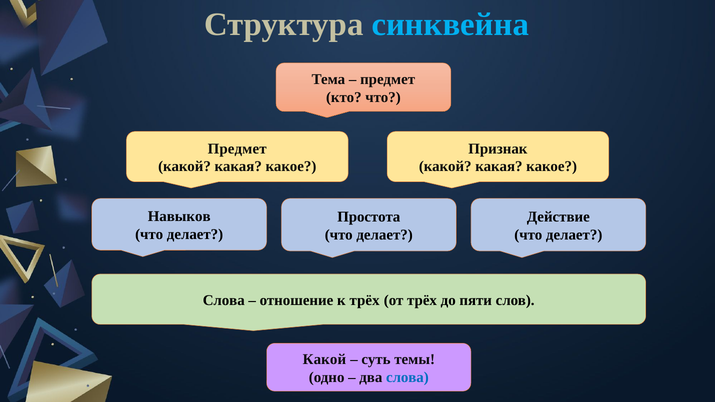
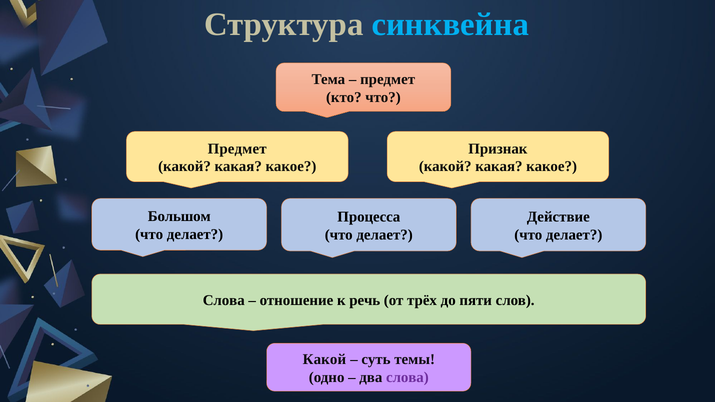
Навыков: Навыков -> Большом
Простота: Простота -> Процесса
к трёх: трёх -> речь
слова at (407, 377) colour: blue -> purple
